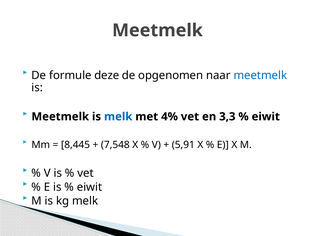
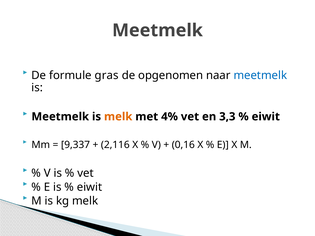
deze: deze -> gras
melk at (118, 117) colour: blue -> orange
8,445: 8,445 -> 9,337
7,548: 7,548 -> 2,116
5,91: 5,91 -> 0,16
